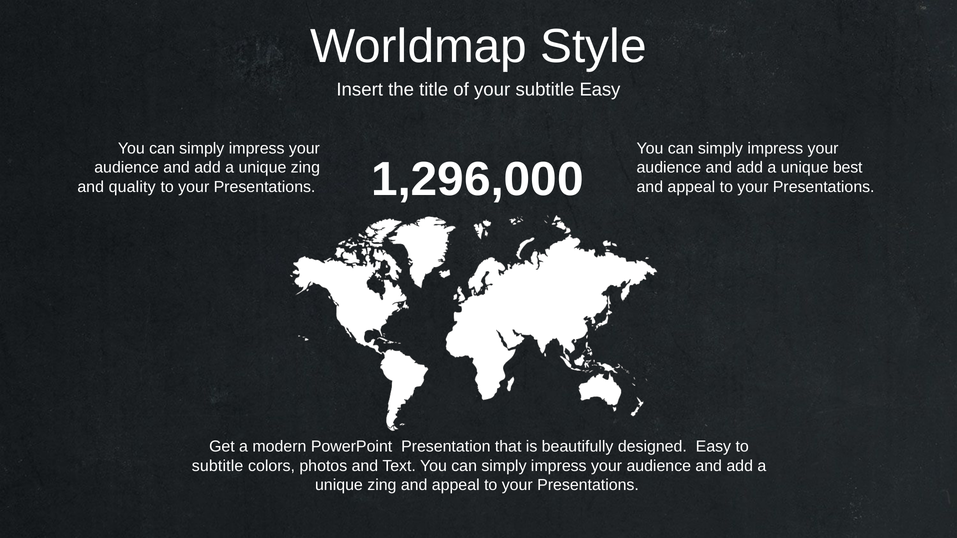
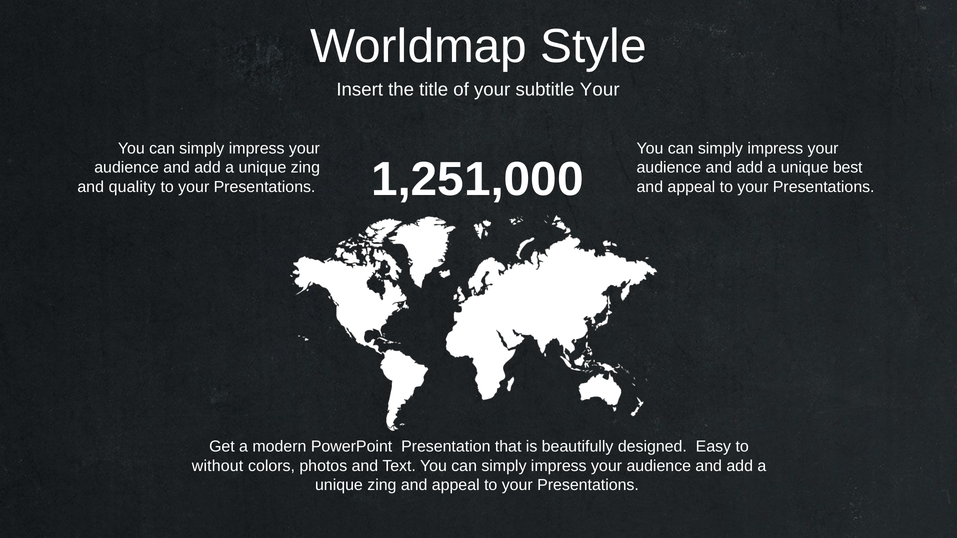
subtitle Easy: Easy -> Your
1,296,000: 1,296,000 -> 1,251,000
subtitle at (218, 466): subtitle -> without
